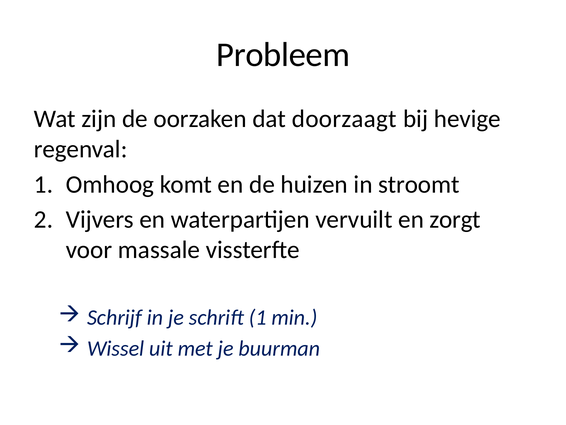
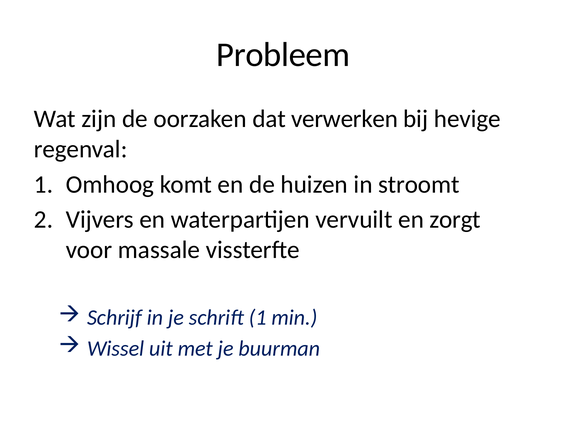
doorzaagt: doorzaagt -> verwerken
